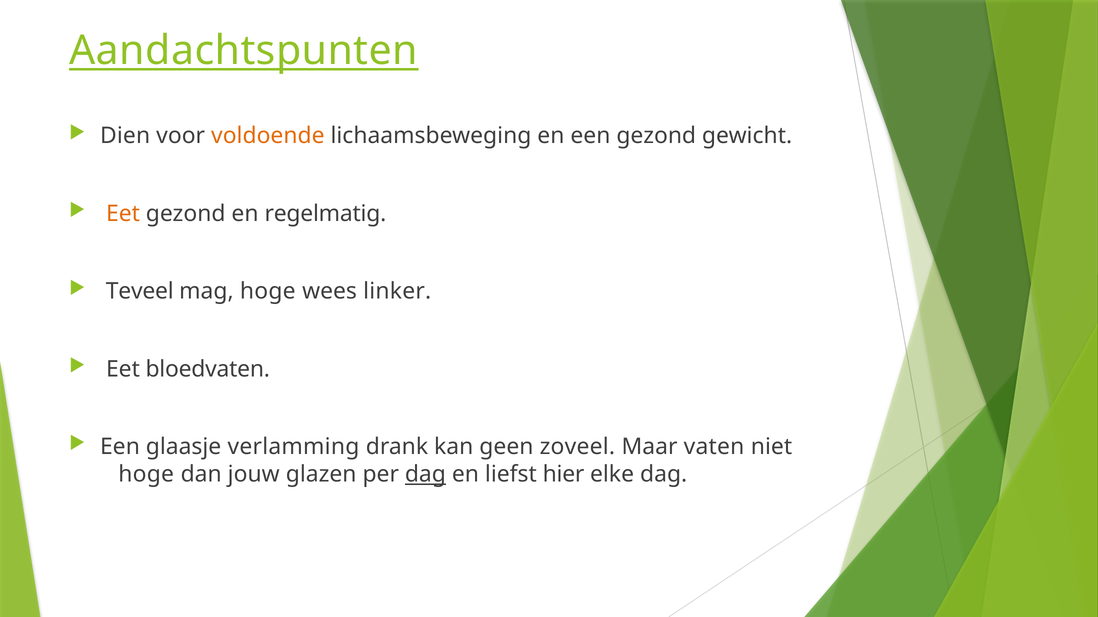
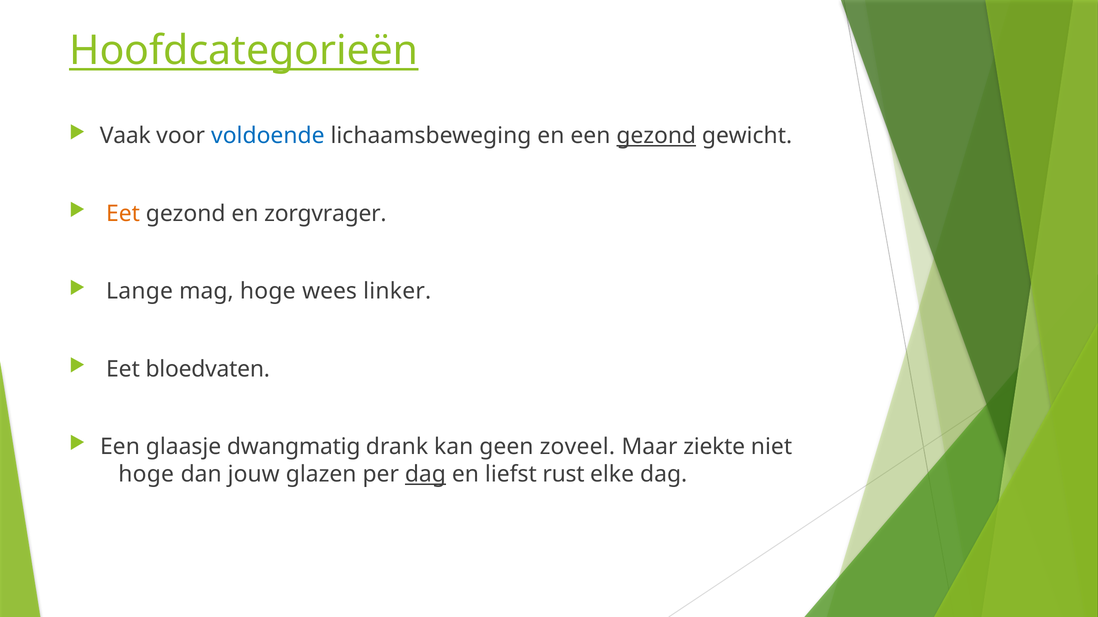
Aandachtspunten: Aandachtspunten -> Hoofdcategorieën
Dien: Dien -> Vaak
voldoende colour: orange -> blue
gezond at (656, 136) underline: none -> present
regelmatig: regelmatig -> zorgvrager
Teveel: Teveel -> Lange
verlamming: verlamming -> dwangmatig
vaten: vaten -> ziekte
hier: hier -> rust
